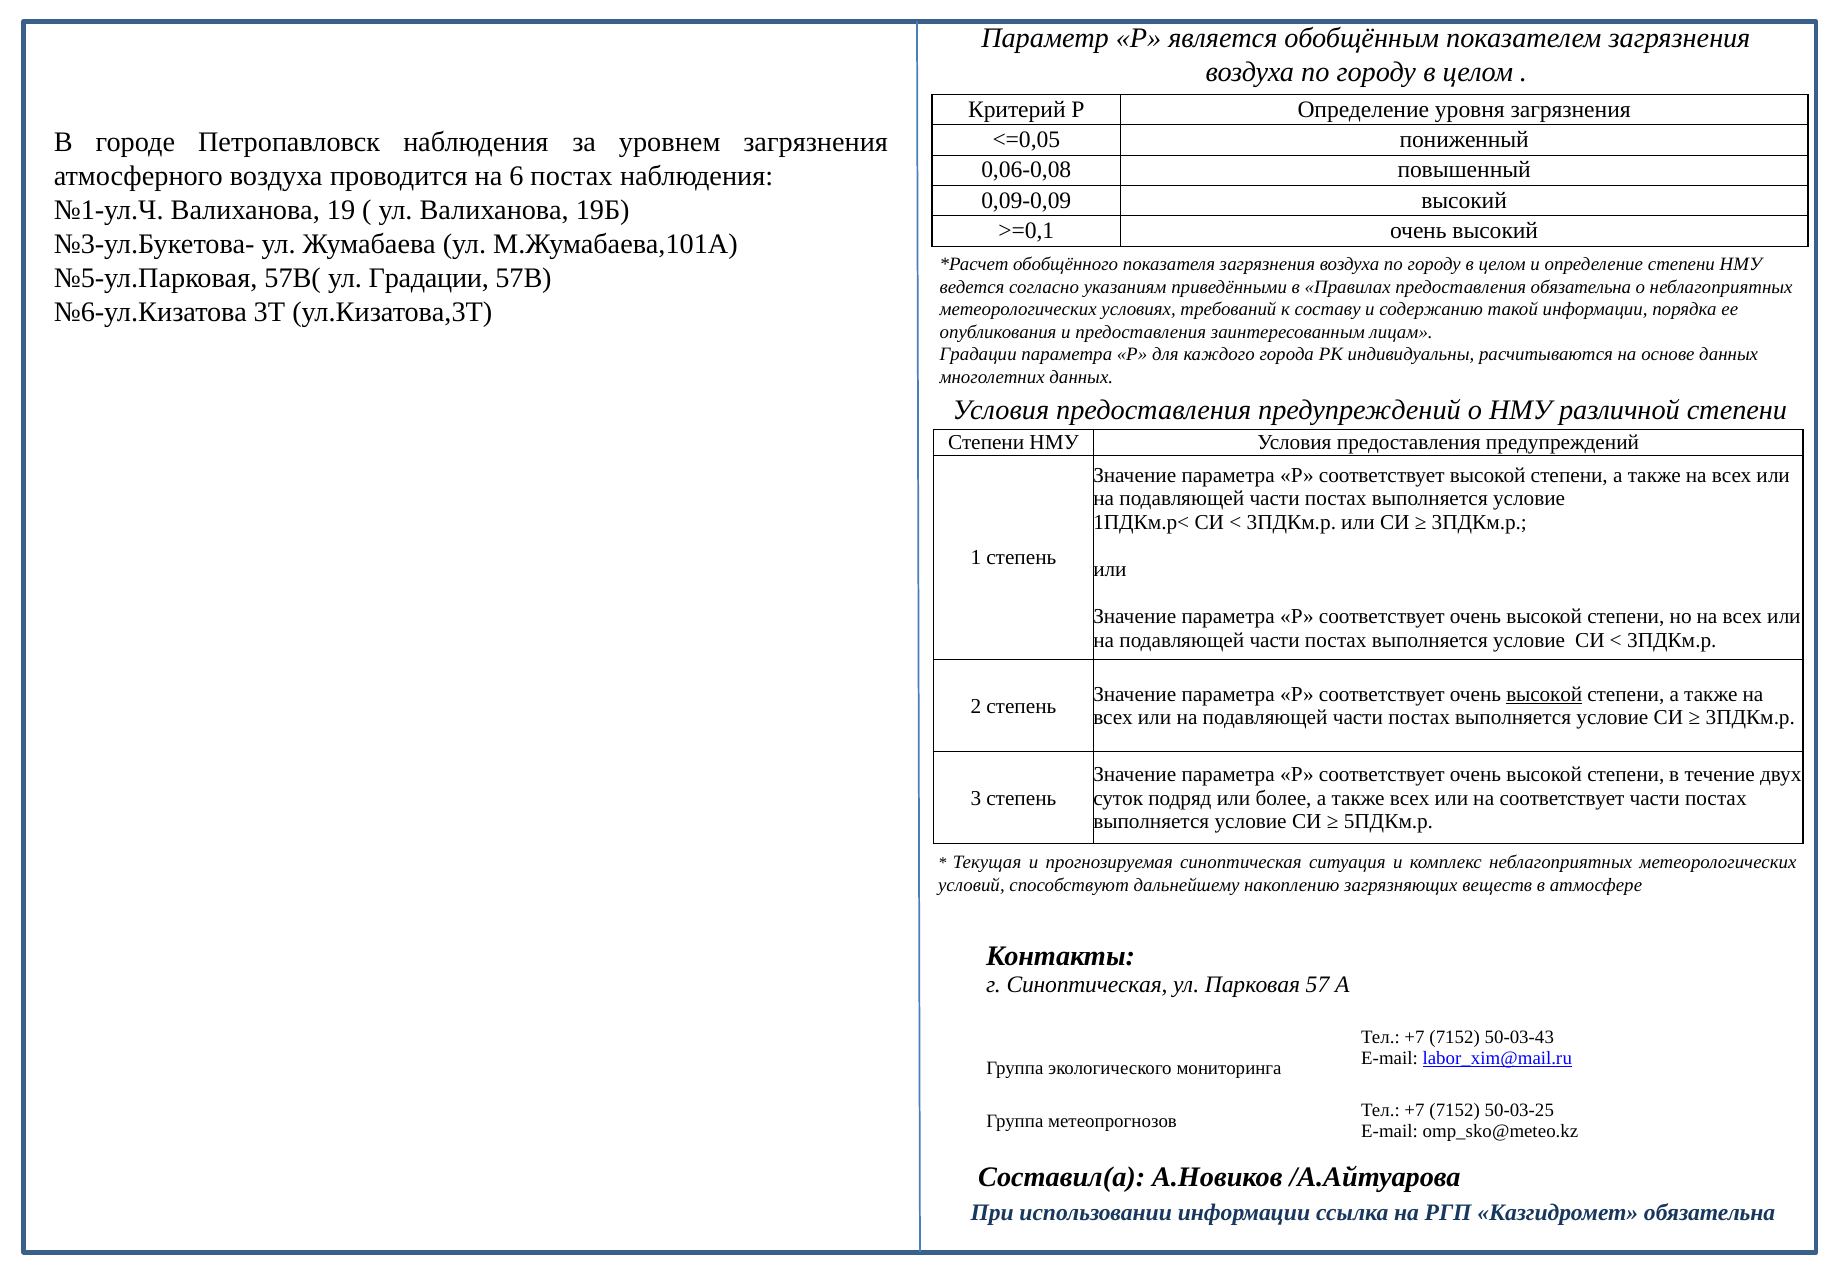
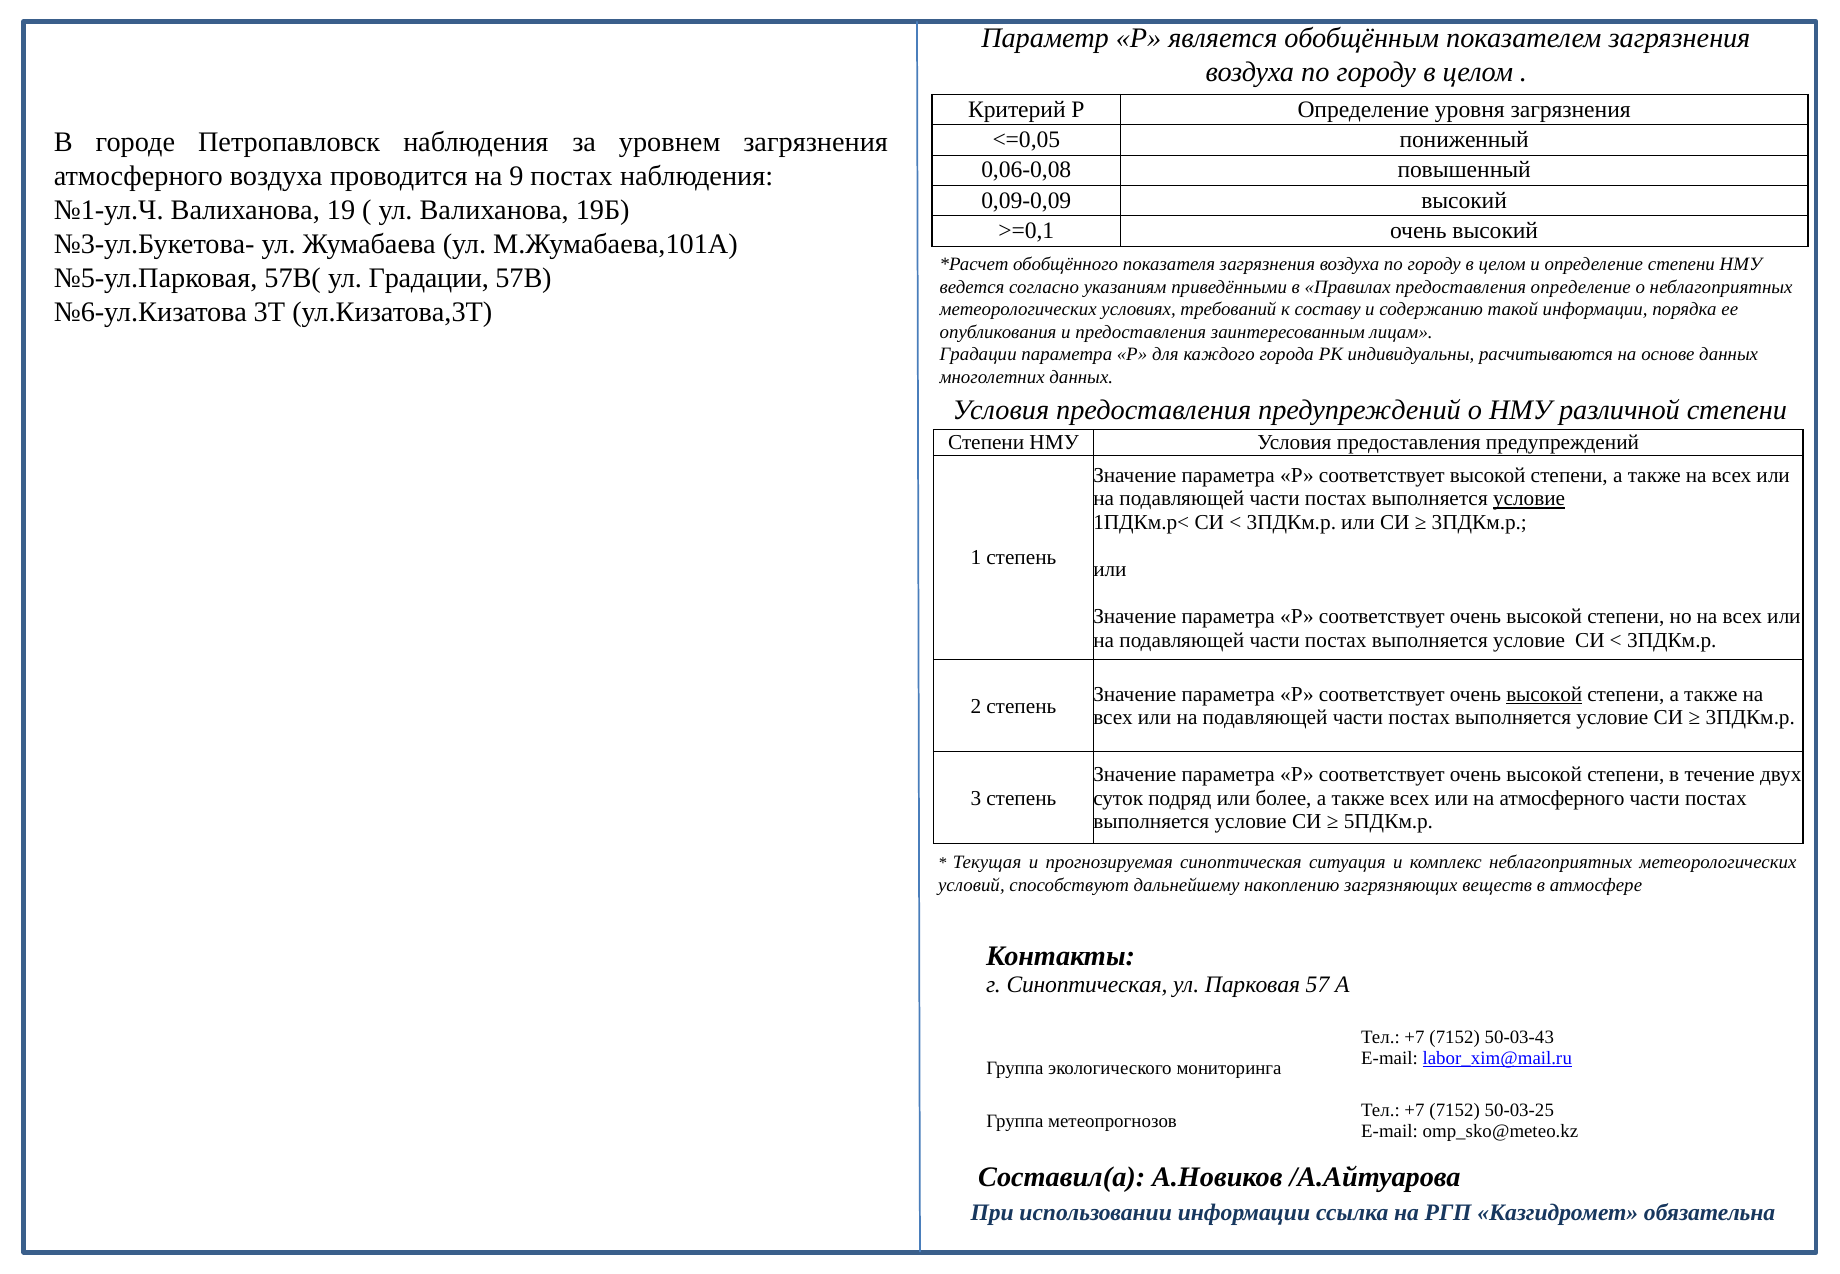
6: 6 -> 9
предоставления обязательна: обязательна -> определение
условие at (1529, 499) underline: none -> present
на соответствует: соответствует -> атмосферного
